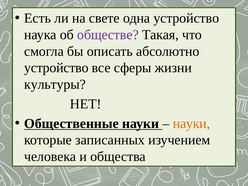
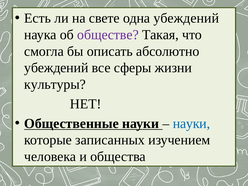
одна устройство: устройство -> убеждений
устройство at (56, 68): устройство -> убеждений
науки at (191, 123) colour: orange -> blue
